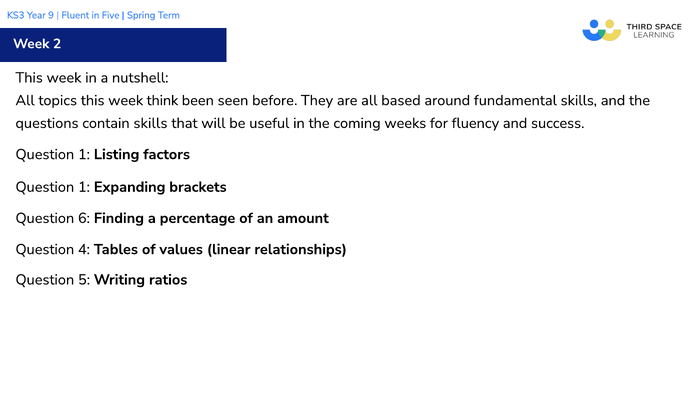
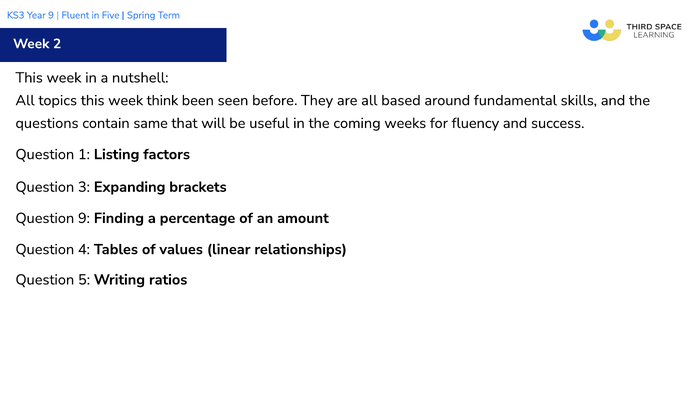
contain skills: skills -> same
1 at (84, 187): 1 -> 3
Question 6: 6 -> 9
